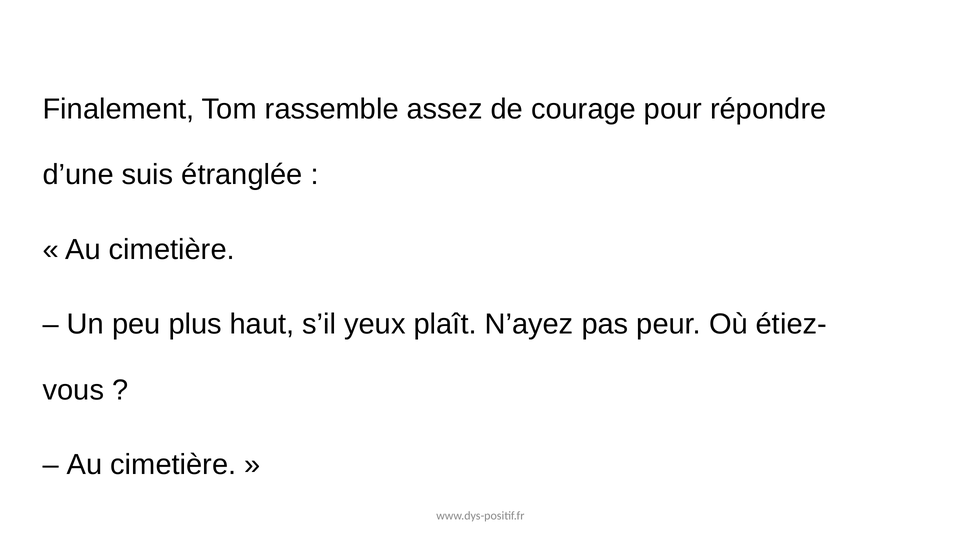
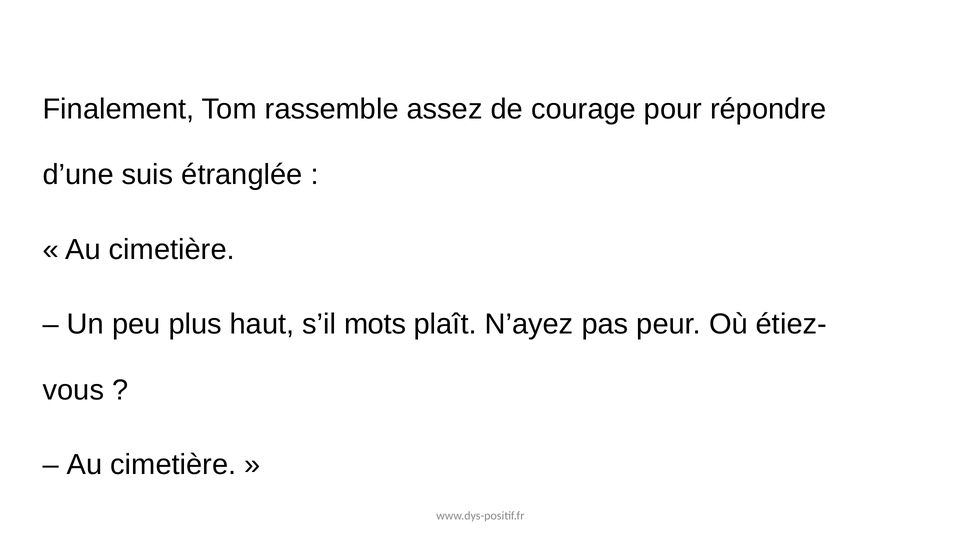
yeux: yeux -> mots
